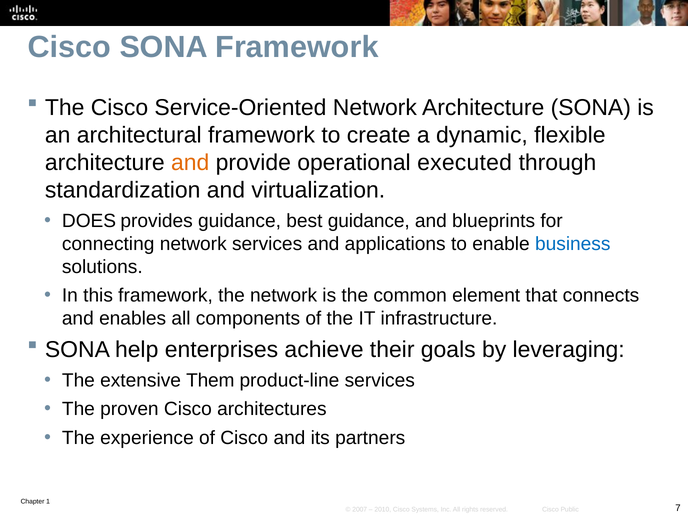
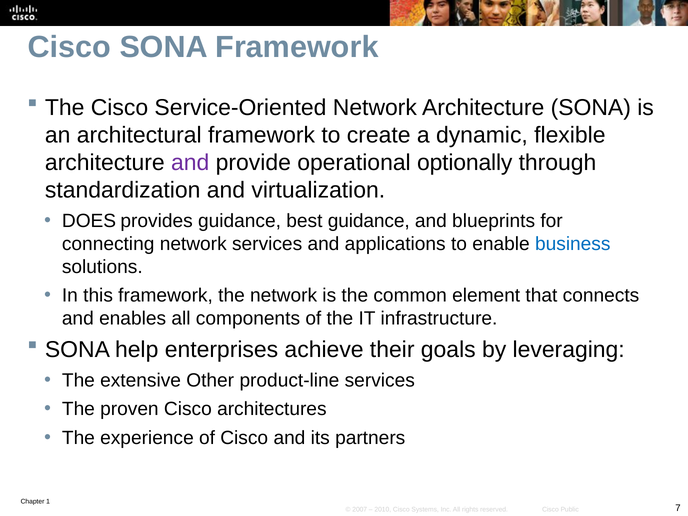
and at (190, 163) colour: orange -> purple
executed: executed -> optionally
Them: Them -> Other
